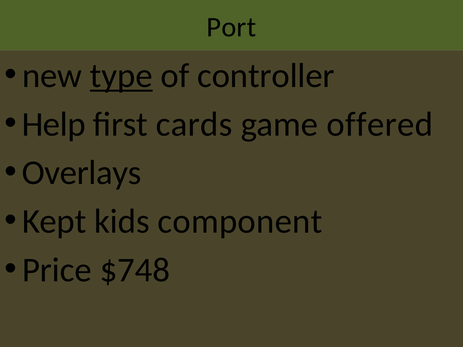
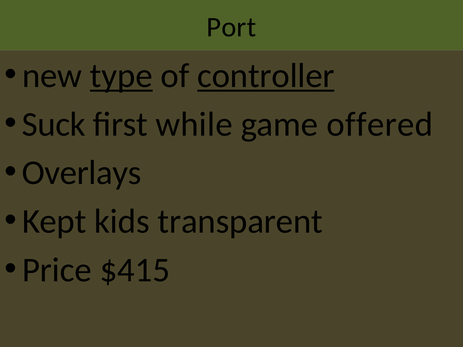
controller underline: none -> present
Help: Help -> Suck
cards: cards -> while
component: component -> transparent
$748: $748 -> $415
